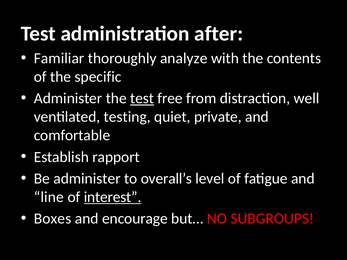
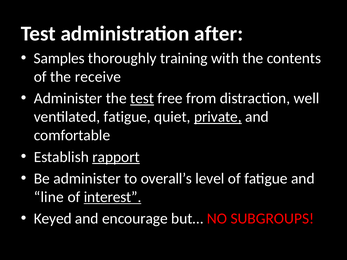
Familiar: Familiar -> Samples
analyze: analyze -> training
specific: specific -> receive
ventilated testing: testing -> fatigue
private underline: none -> present
rapport underline: none -> present
Boxes: Boxes -> Keyed
